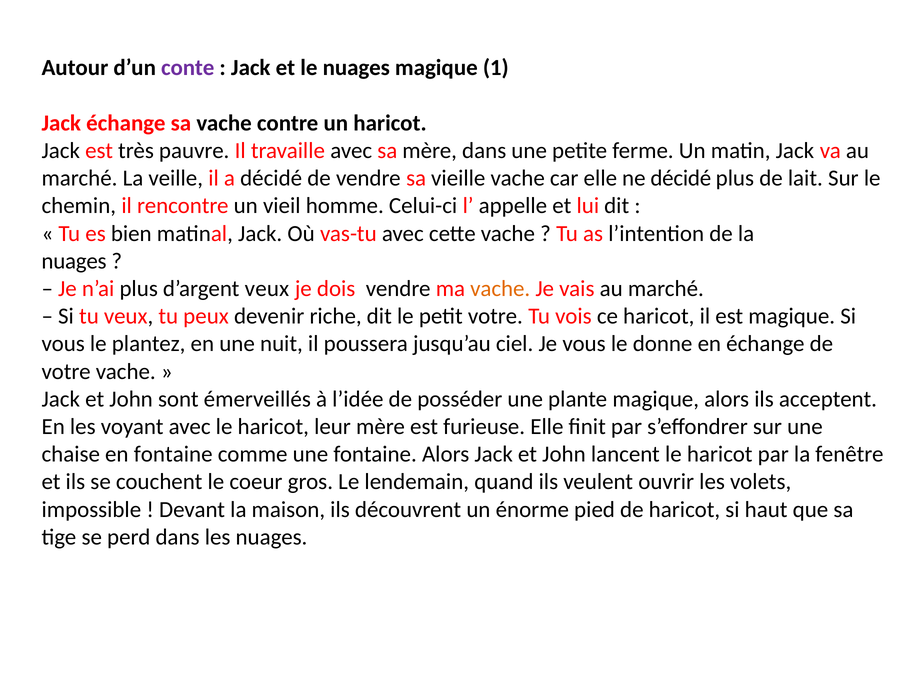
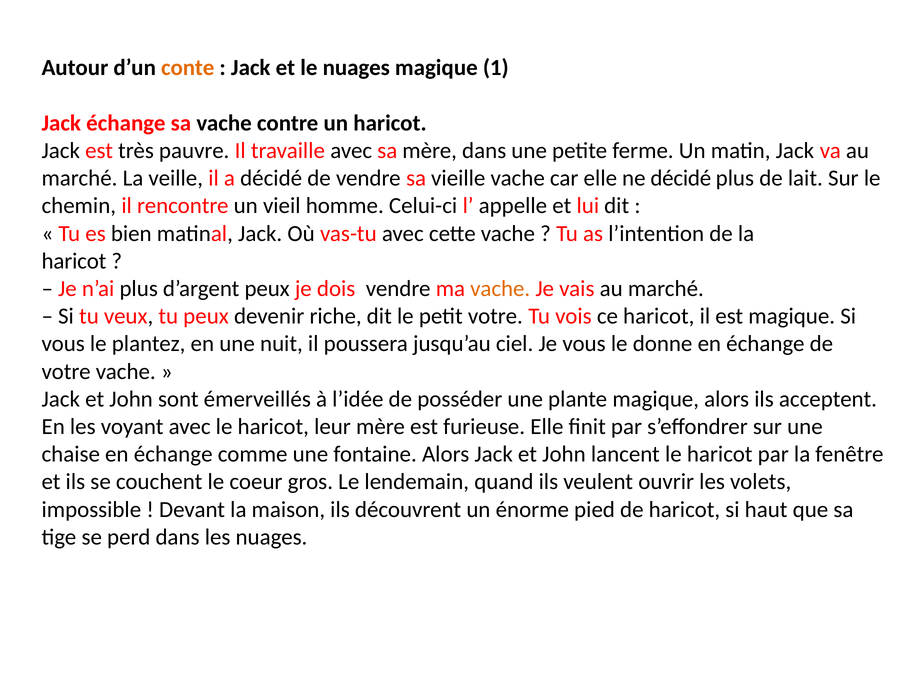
conte colour: purple -> orange
nuages at (74, 261): nuages -> haricot
d’argent veux: veux -> peux
chaise en fontaine: fontaine -> échange
